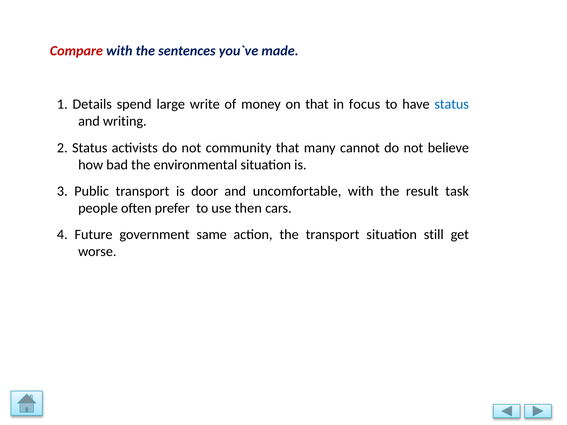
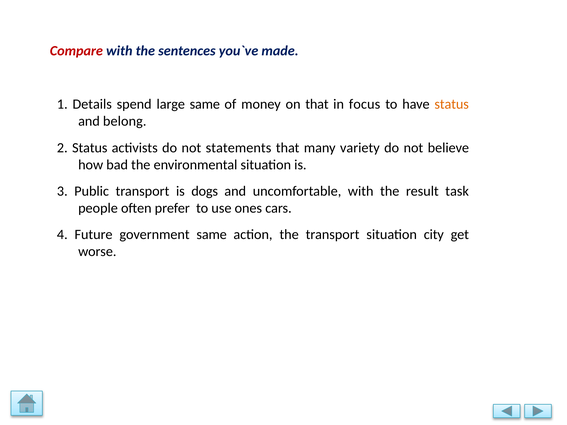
large write: write -> same
status at (452, 104) colour: blue -> orange
writing: writing -> belong
community: community -> statements
cannot: cannot -> variety
door: door -> dogs
then: then -> ones
still: still -> city
